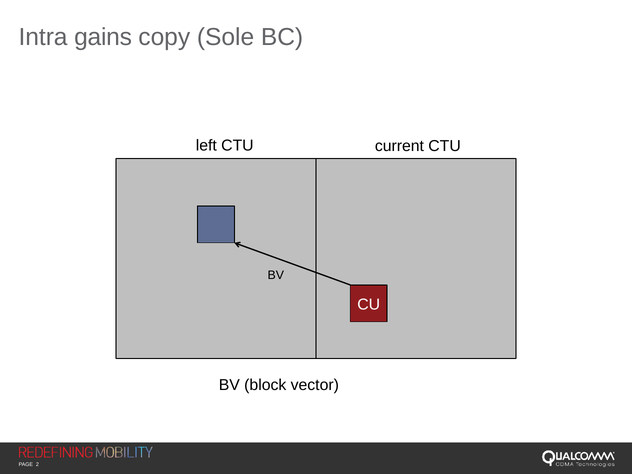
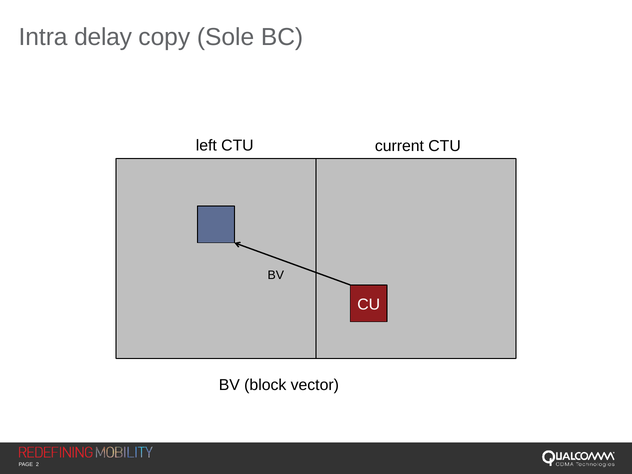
gains: gains -> delay
